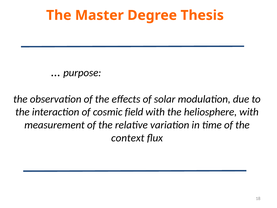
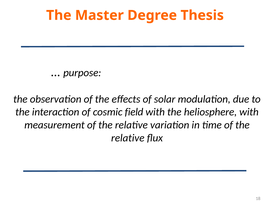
context at (128, 138): context -> relative
